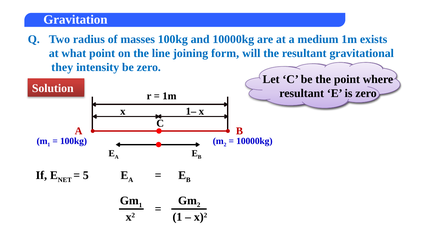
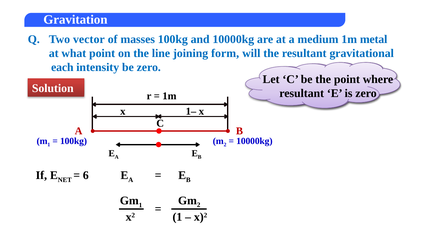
radius: radius -> vector
exists: exists -> metal
they: they -> each
5: 5 -> 6
